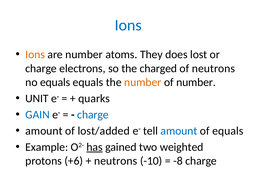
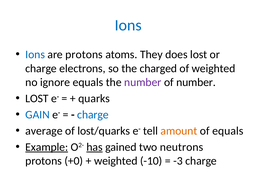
Ions at (35, 55) colour: orange -> blue
are number: number -> protons
of neutrons: neutrons -> weighted
no equals: equals -> ignore
number at (143, 82) colour: orange -> purple
UNIT at (37, 98): UNIT -> LOST
amount at (44, 131): amount -> average
lost/added: lost/added -> lost/quarks
amount at (179, 131) colour: blue -> orange
Example underline: none -> present
weighted: weighted -> neutrons
+6: +6 -> +0
neutrons at (116, 161): neutrons -> weighted
-8: -8 -> -3
